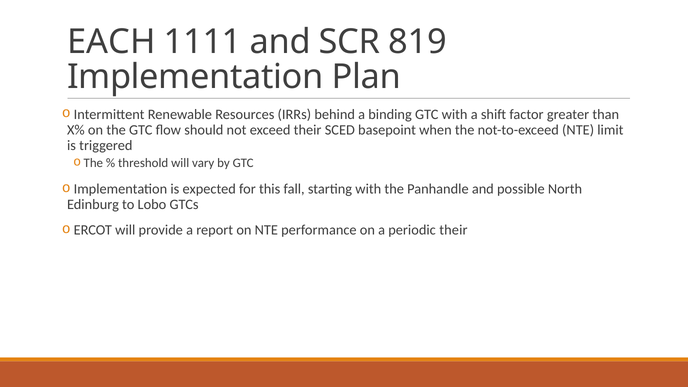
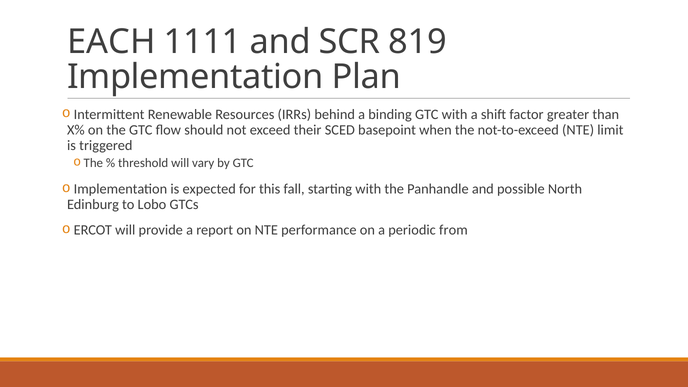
periodic their: their -> from
